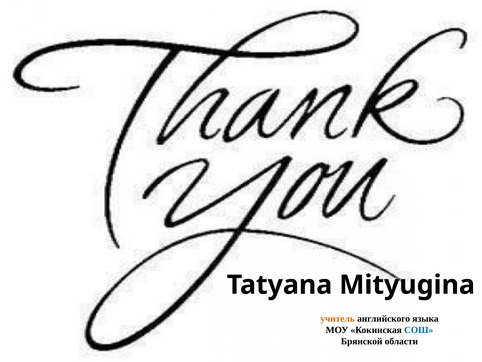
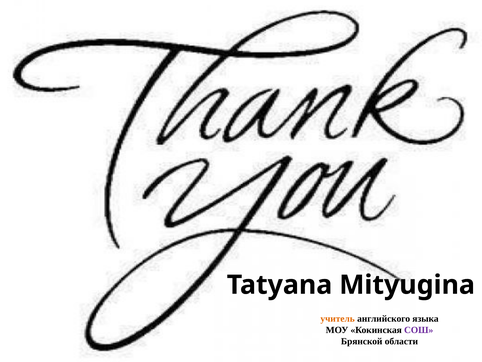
СОШ colour: blue -> purple
